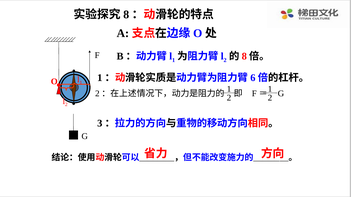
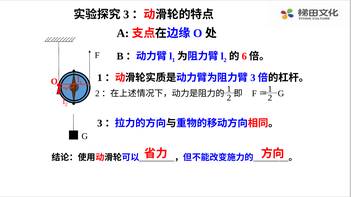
8 at (126, 15): 8 -> 3
8 at (244, 56): 8 -> 6
6 at (253, 78): 6 -> 3
